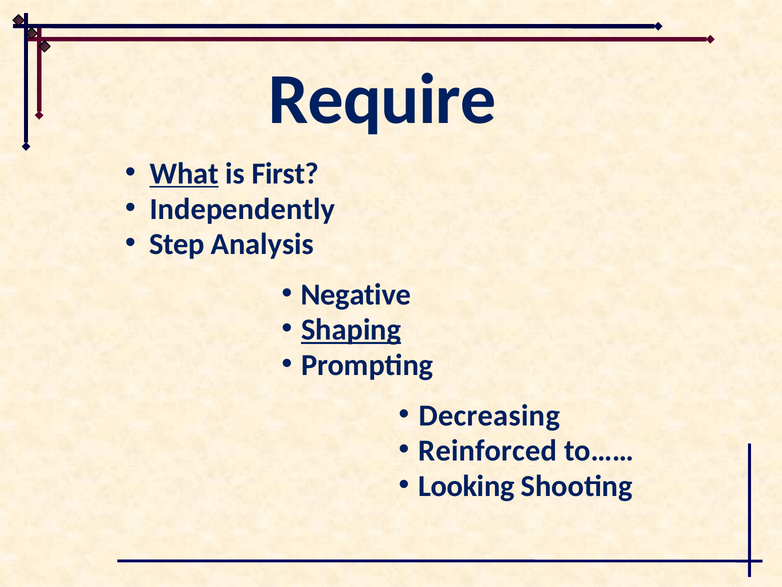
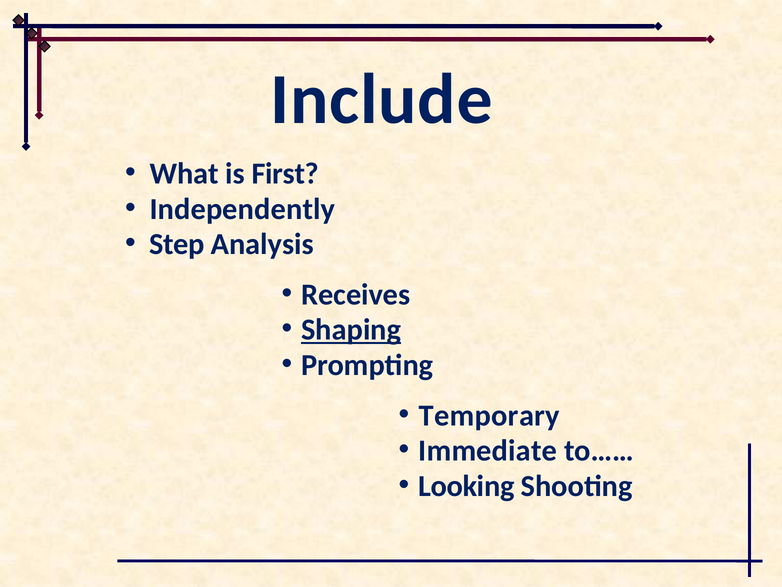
Require: Require -> Include
What underline: present -> none
Negative: Negative -> Receives
Decreasing: Decreasing -> Temporary
Reinforced: Reinforced -> Immediate
